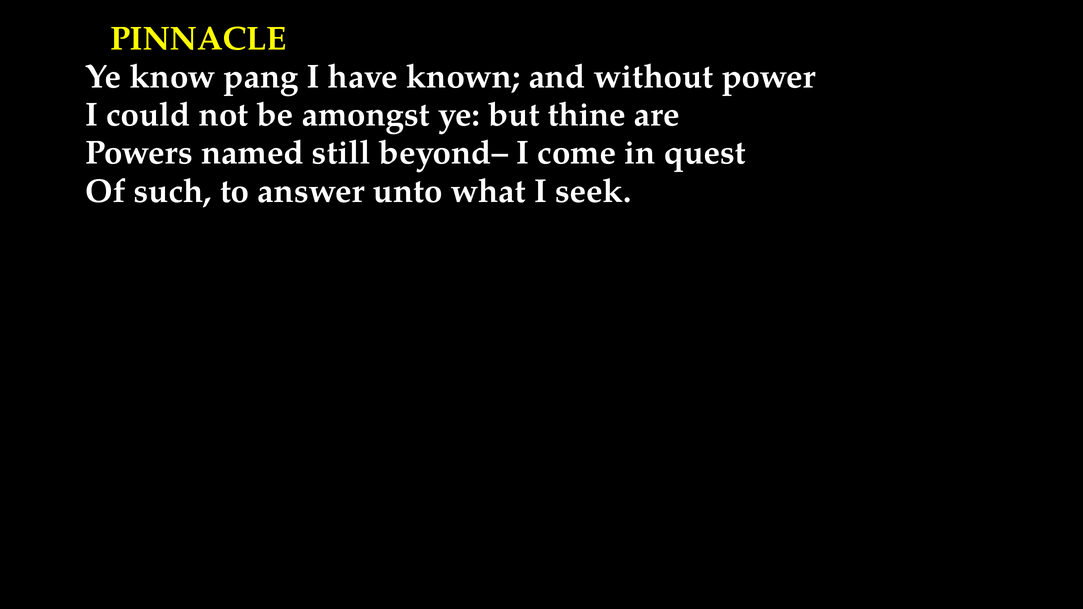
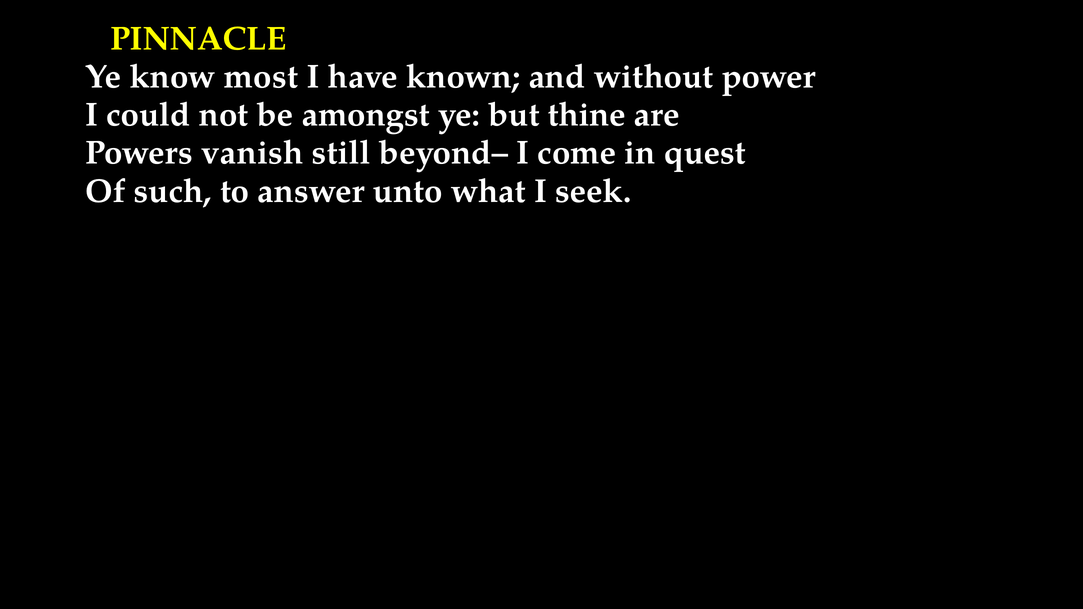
pang: pang -> most
named: named -> vanish
